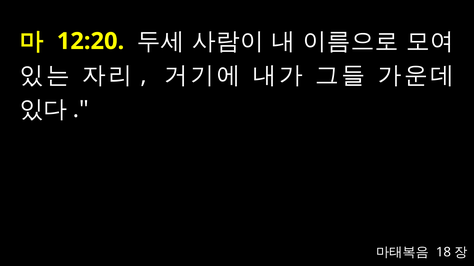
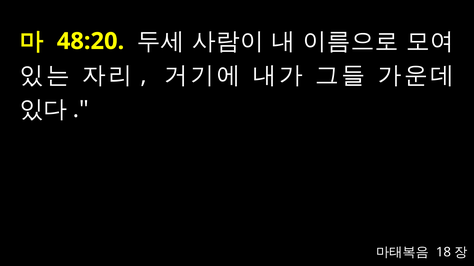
12:20: 12:20 -> 48:20
